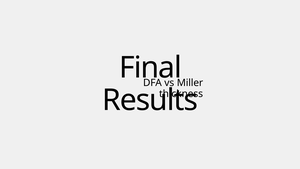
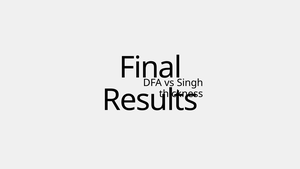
Miller: Miller -> Singh
